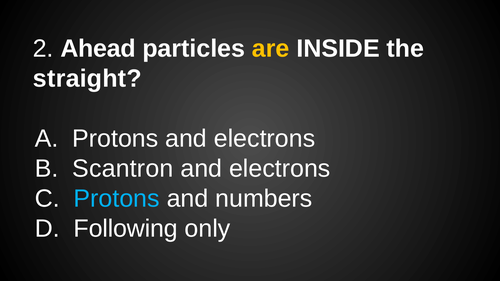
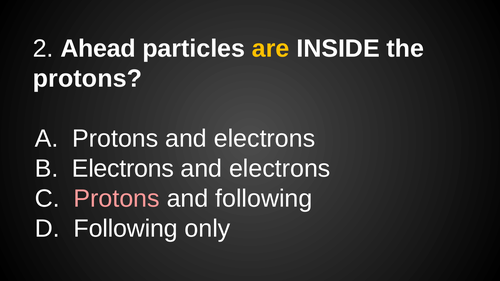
straight at (87, 79): straight -> protons
Scantron at (123, 169): Scantron -> Electrons
Protons at (117, 199) colour: light blue -> pink
and numbers: numbers -> following
